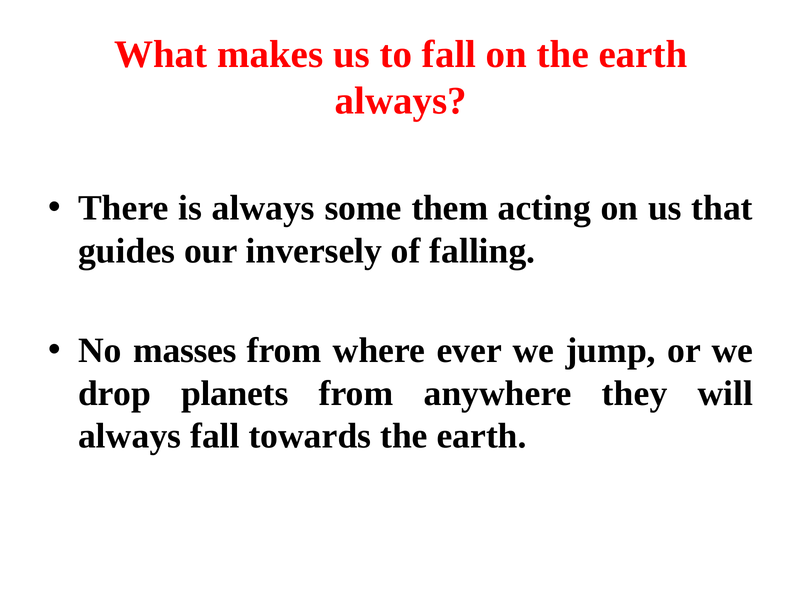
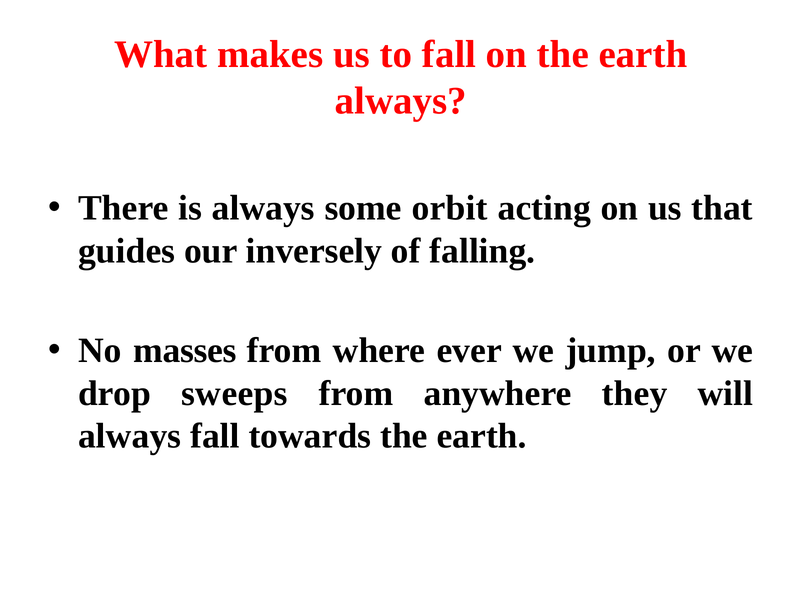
them: them -> orbit
planets: planets -> sweeps
